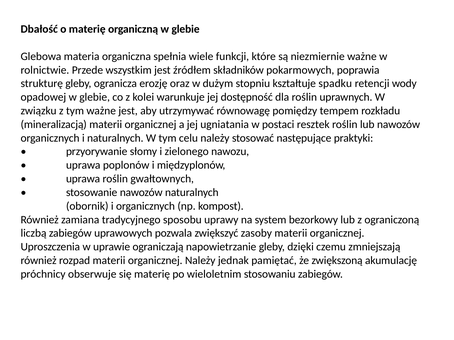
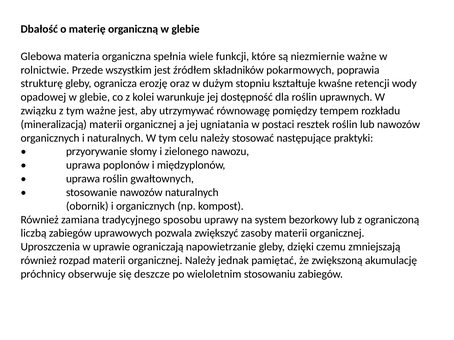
spadku: spadku -> kwaśne
się materię: materię -> deszcze
